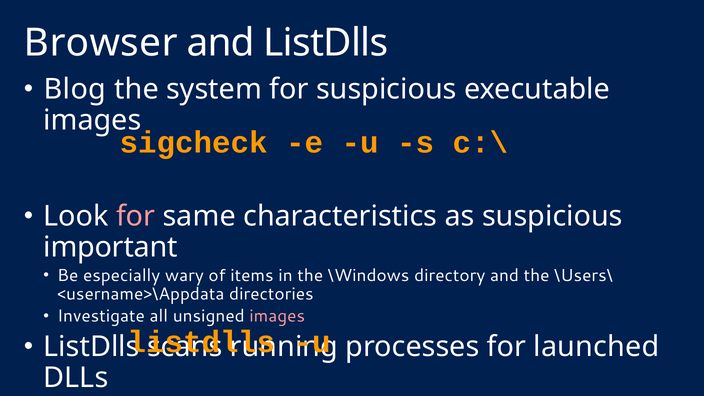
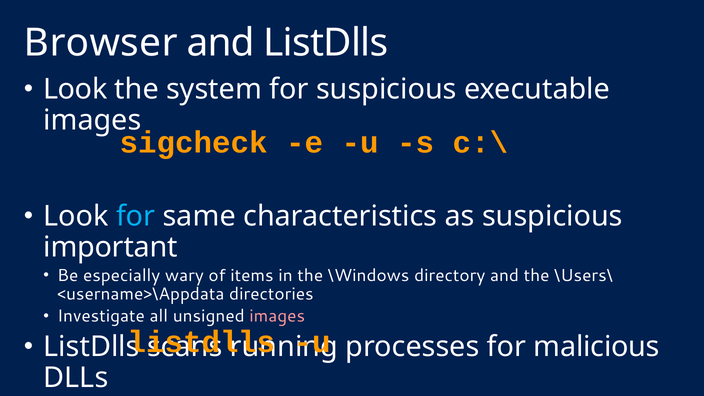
Blog at (75, 89): Blog -> Look
for at (136, 216) colour: pink -> light blue
launched: launched -> malicious
